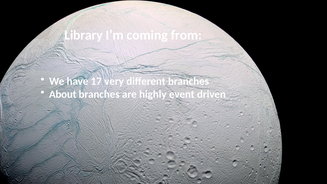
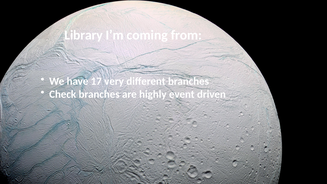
About: About -> Check
